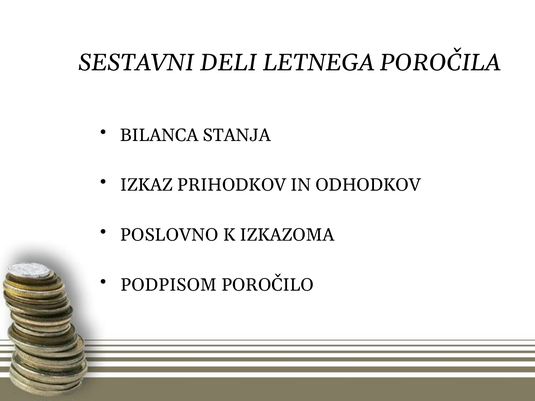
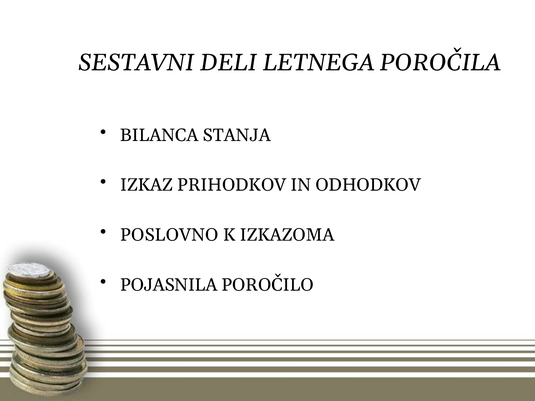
PODPISOM: PODPISOM -> POJASNILA
